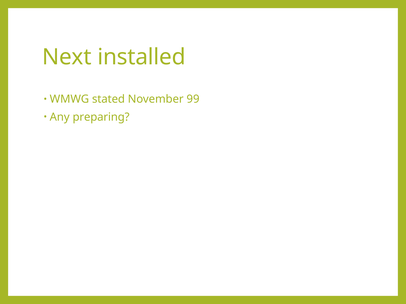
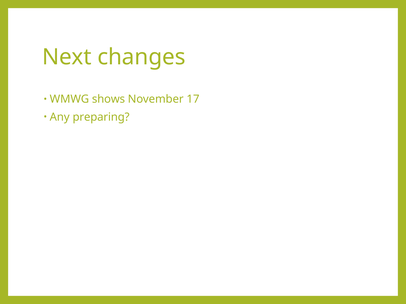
installed: installed -> changes
stated: stated -> shows
99: 99 -> 17
